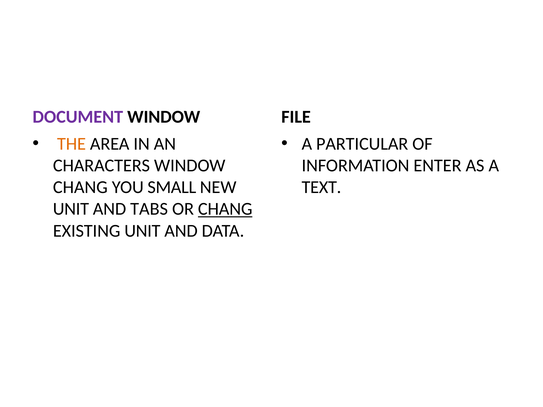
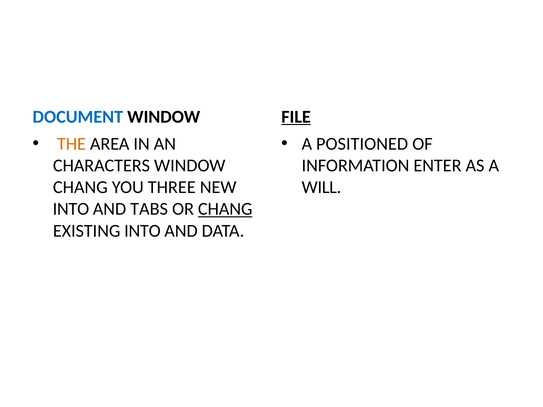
DOCUMENT colour: purple -> blue
FILE underline: none -> present
PARTICULAR: PARTICULAR -> POSITIONED
SMALL: SMALL -> THREE
TEXT: TEXT -> WILL
UNIT at (71, 209): UNIT -> INTO
EXISTING UNIT: UNIT -> INTO
